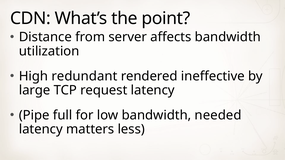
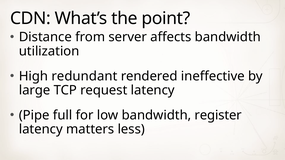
needed: needed -> register
